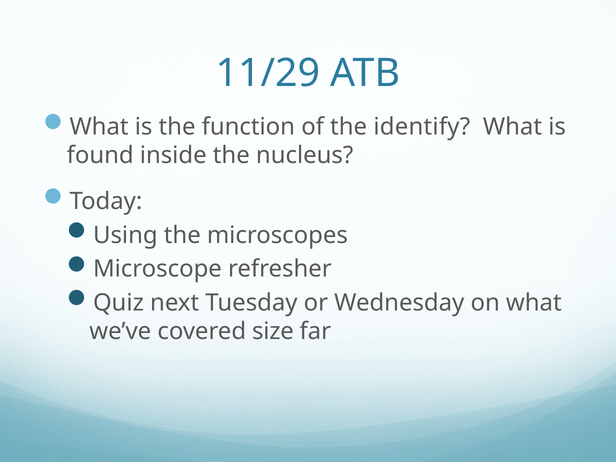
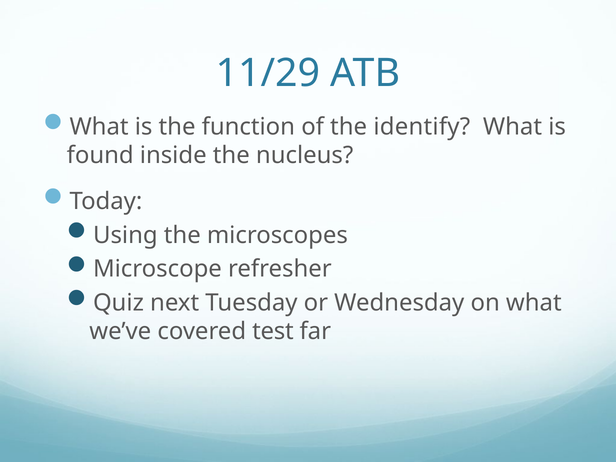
size: size -> test
